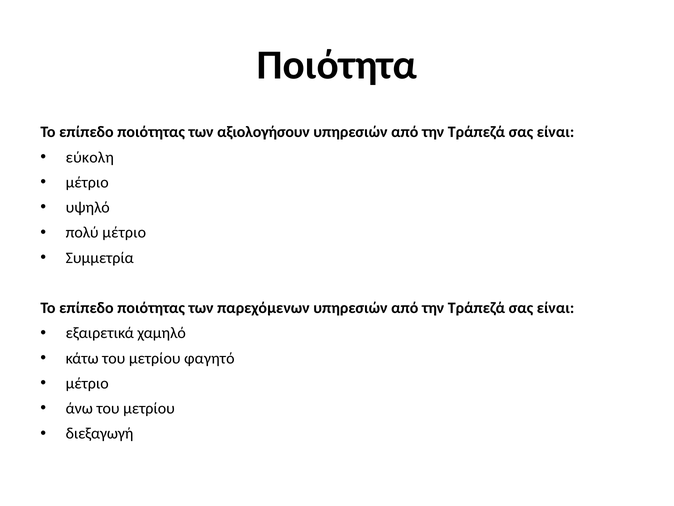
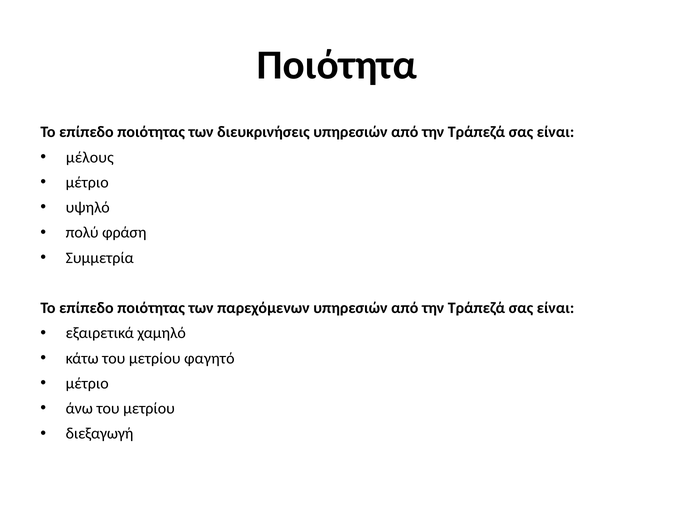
αξιολογήσουν: αξιολογήσουν -> διευκρινήσεις
εύκολη: εύκολη -> μέλους
πολύ μέτριο: μέτριο -> φράση
